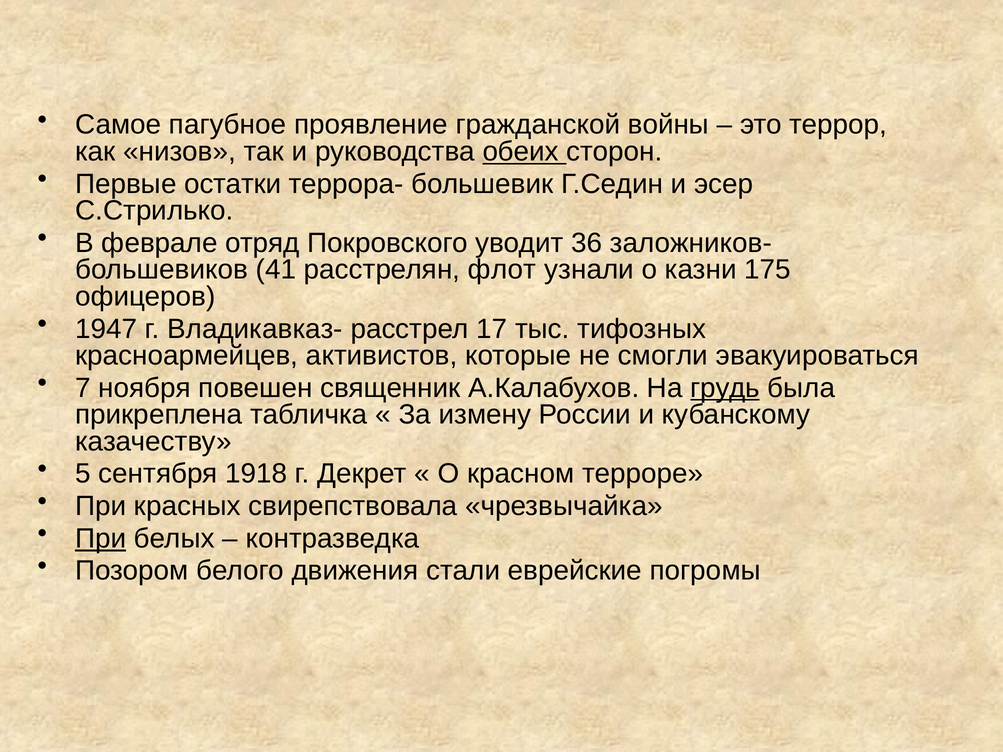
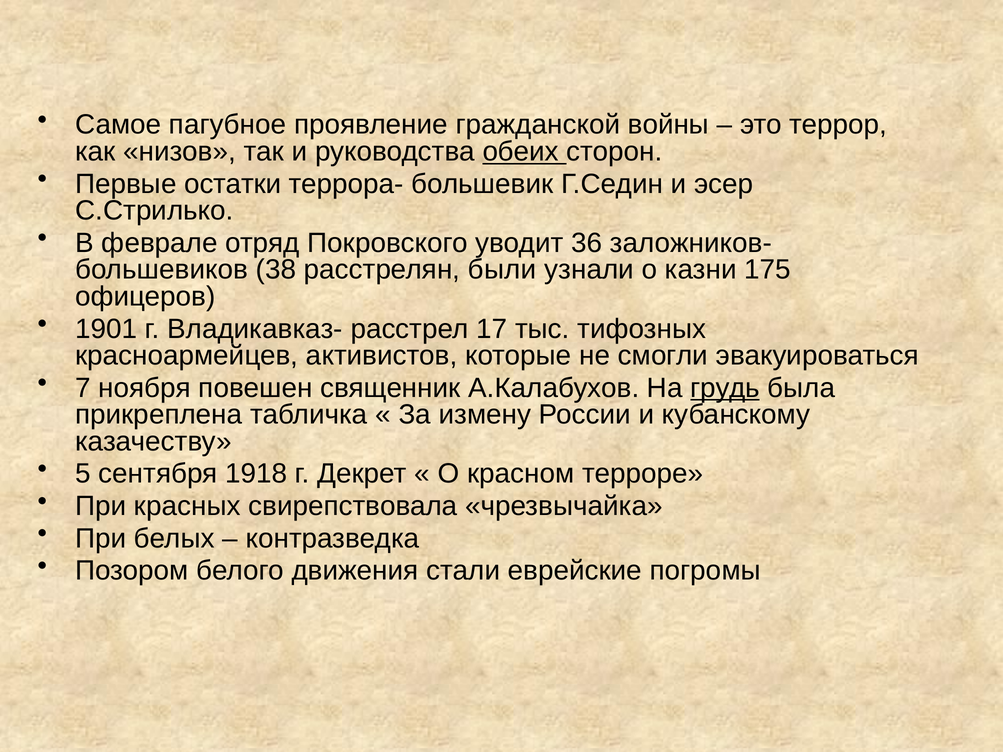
41: 41 -> 38
флот: флот -> были
1947: 1947 -> 1901
При at (101, 539) underline: present -> none
